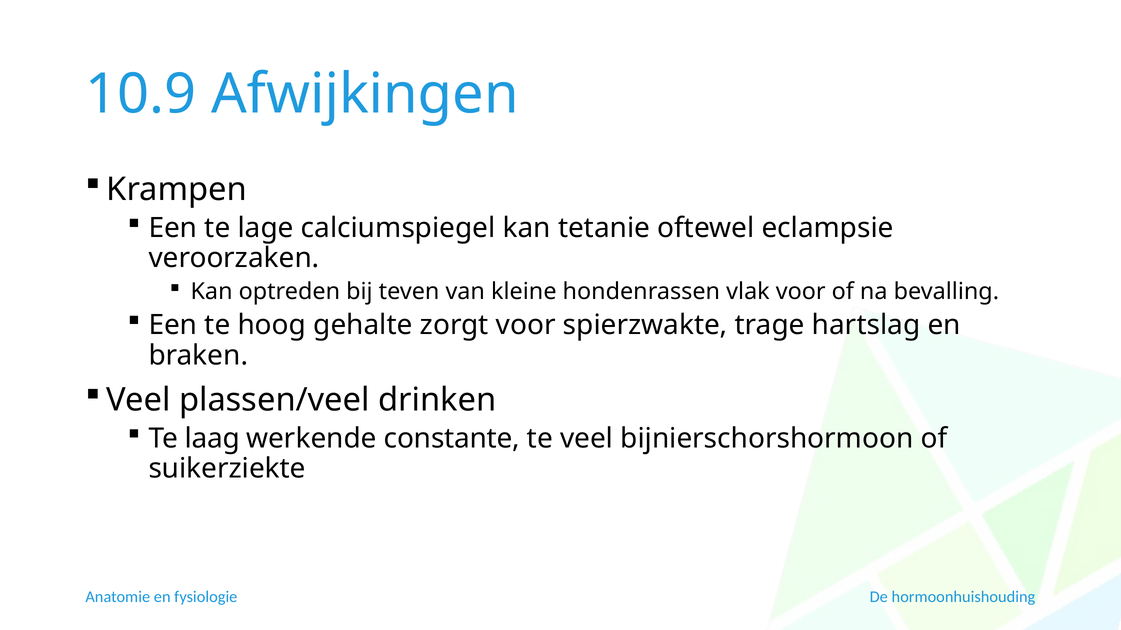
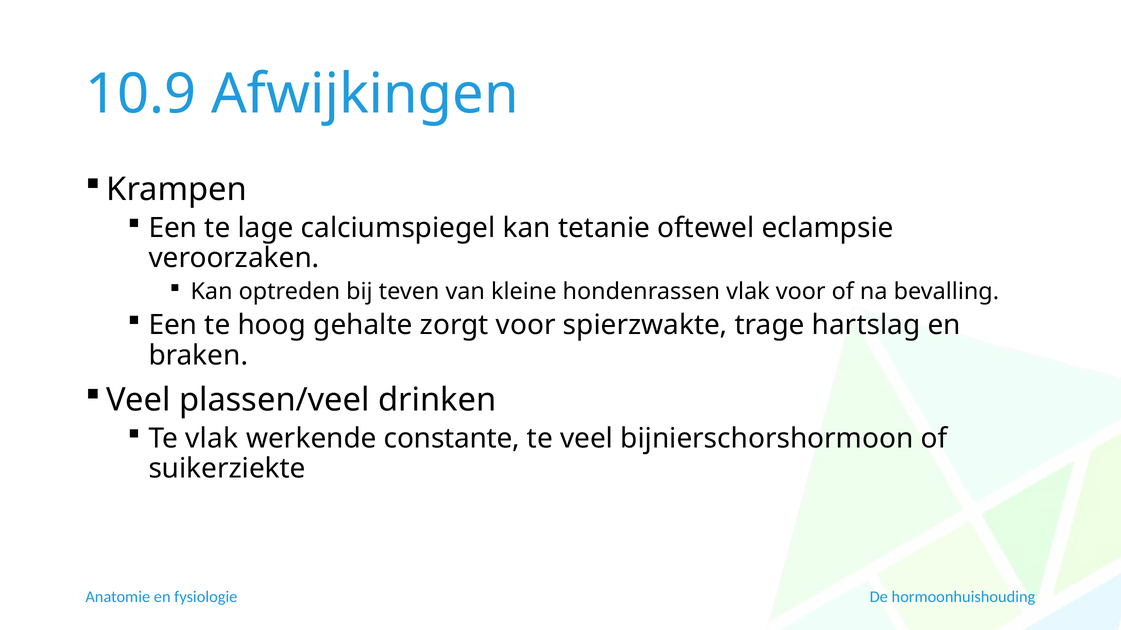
Te laag: laag -> vlak
